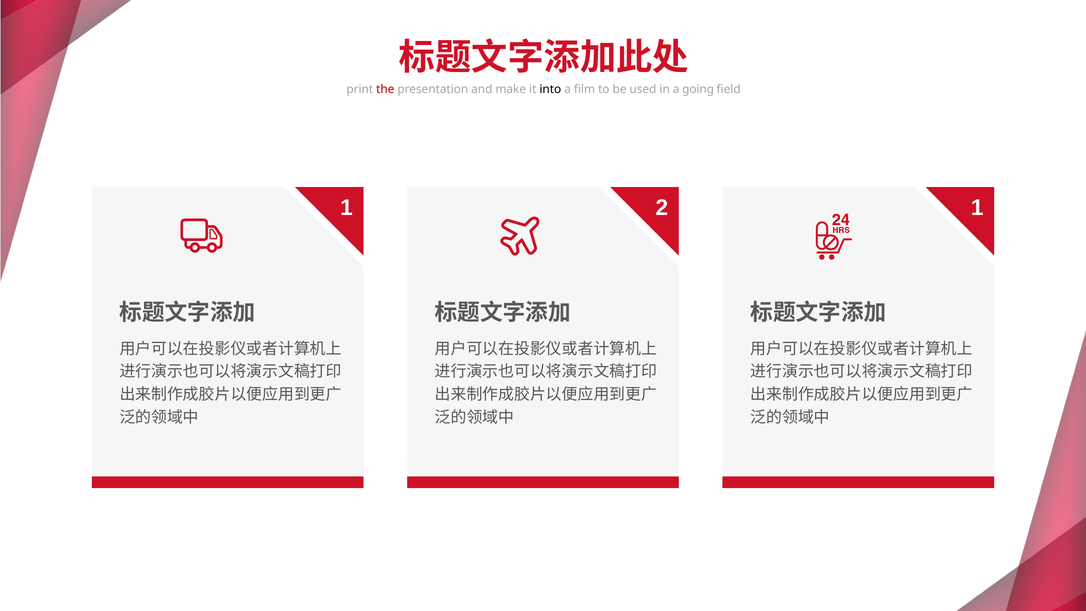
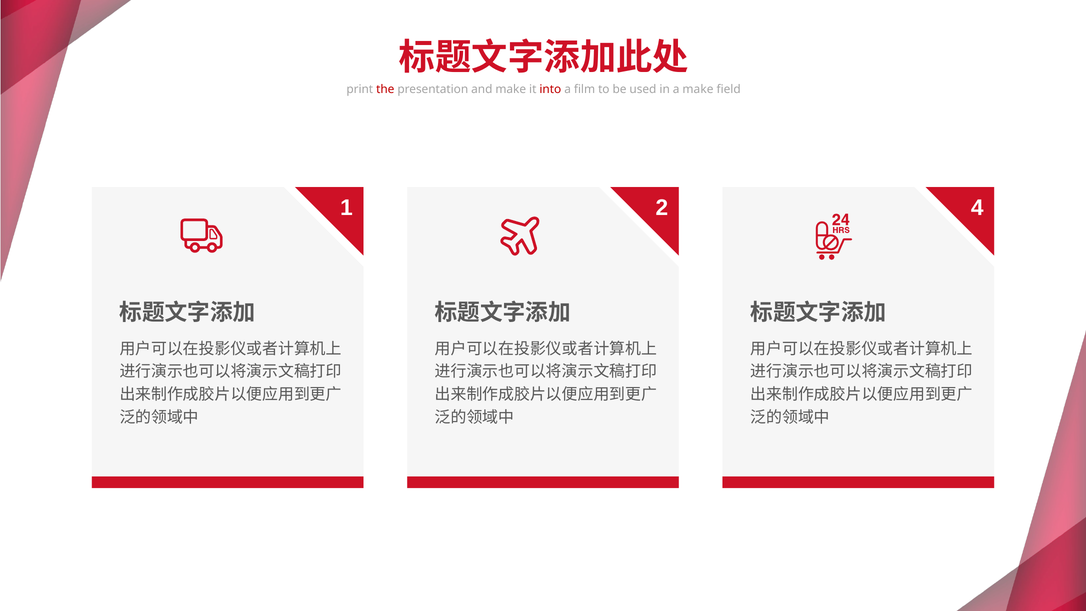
into colour: black -> red
a going: going -> make
1 1: 1 -> 4
